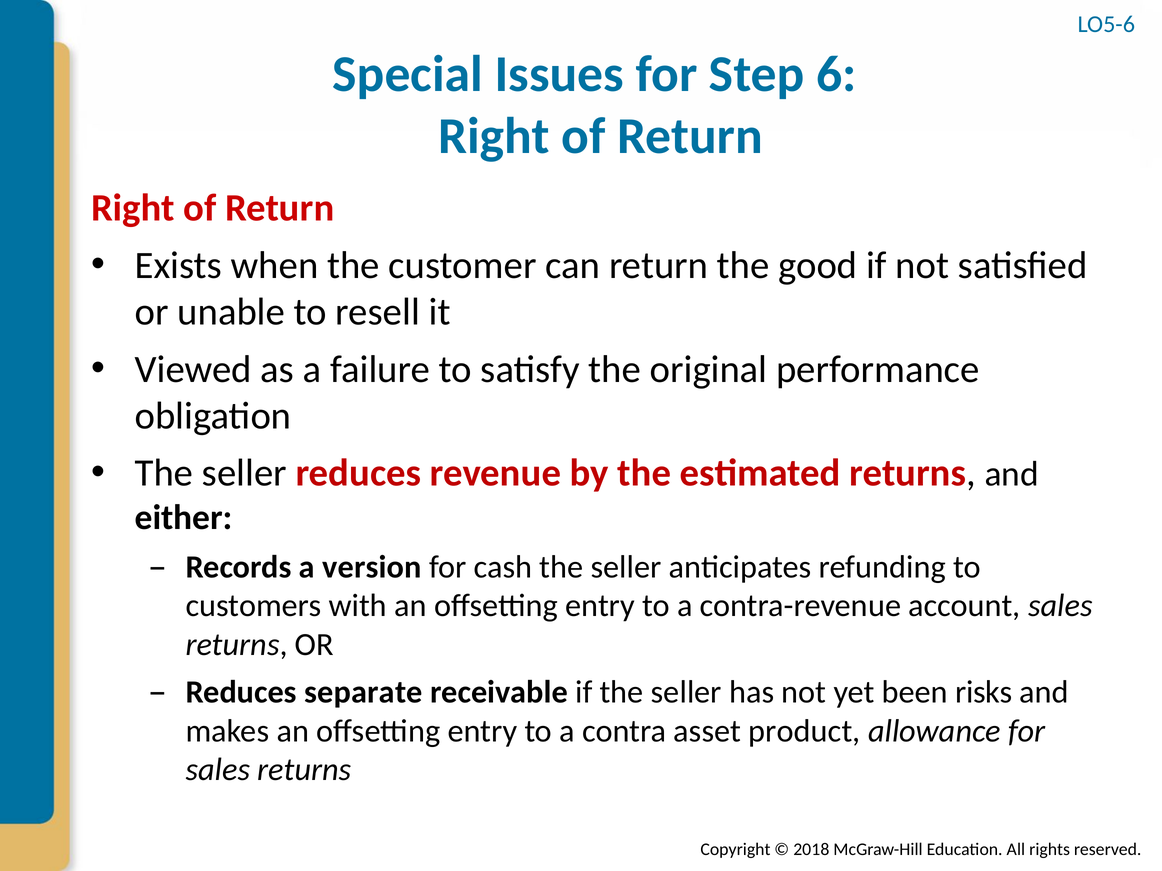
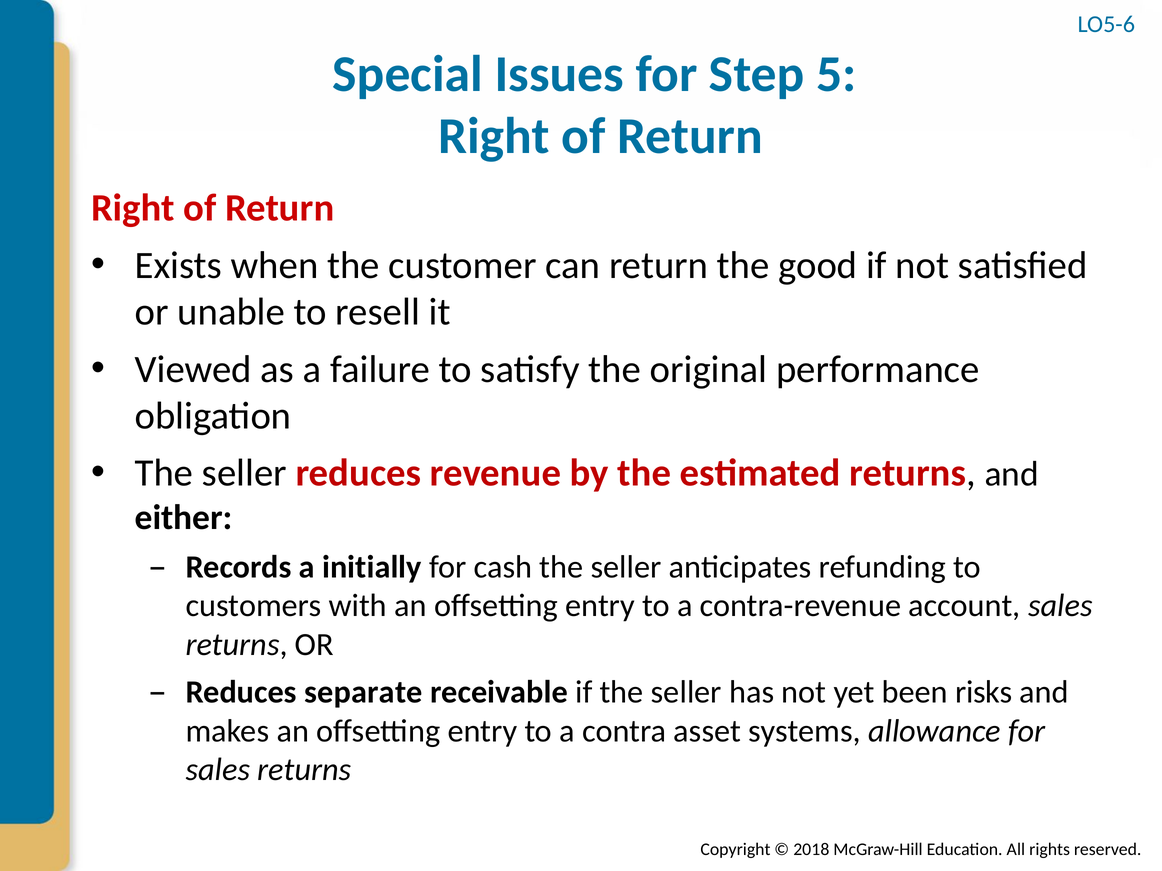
6: 6 -> 5
version: version -> initially
product: product -> systems
